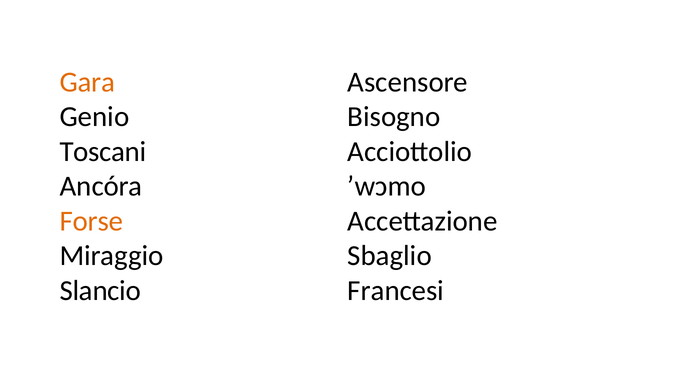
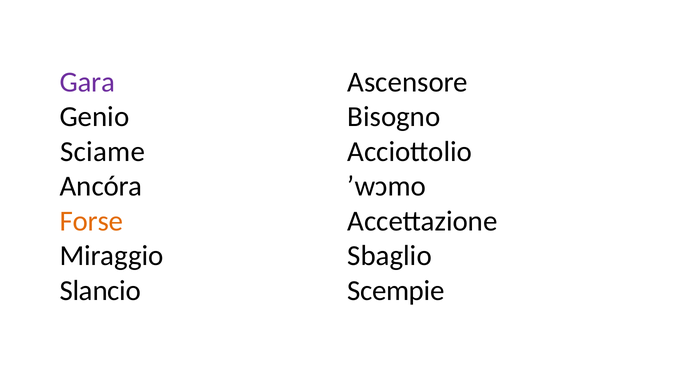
Gara colour: orange -> purple
Toscani: Toscani -> Sciame
Francesi: Francesi -> Scempie
